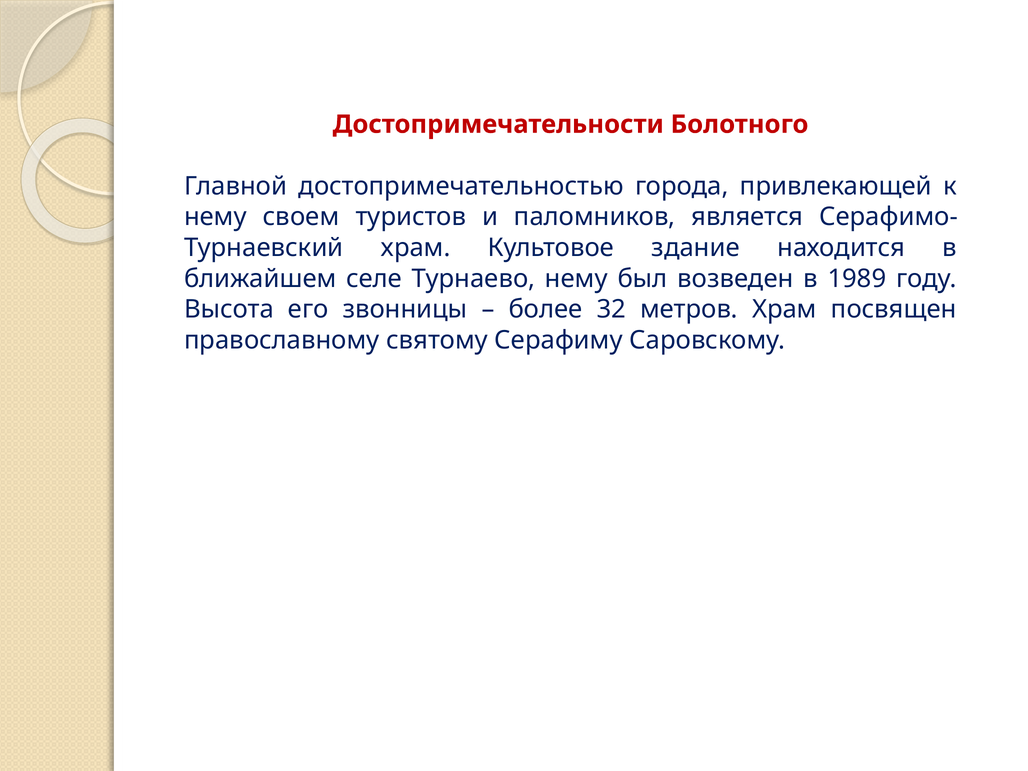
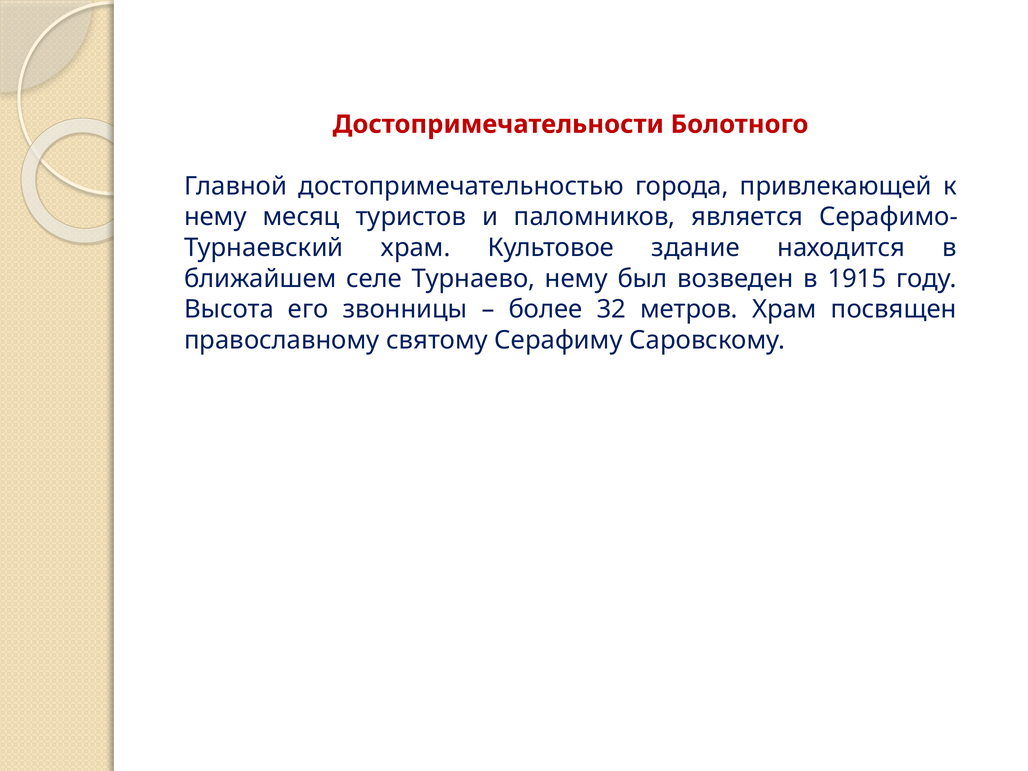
своем: своем -> месяц
1989: 1989 -> 1915
